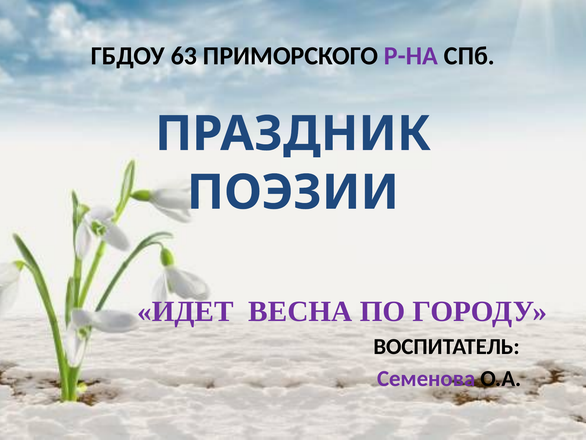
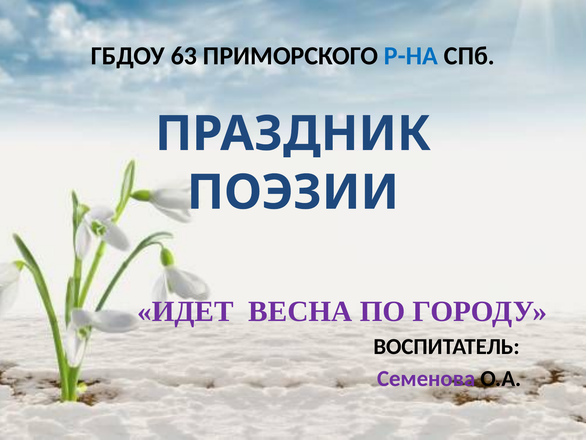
Р-НА colour: purple -> blue
